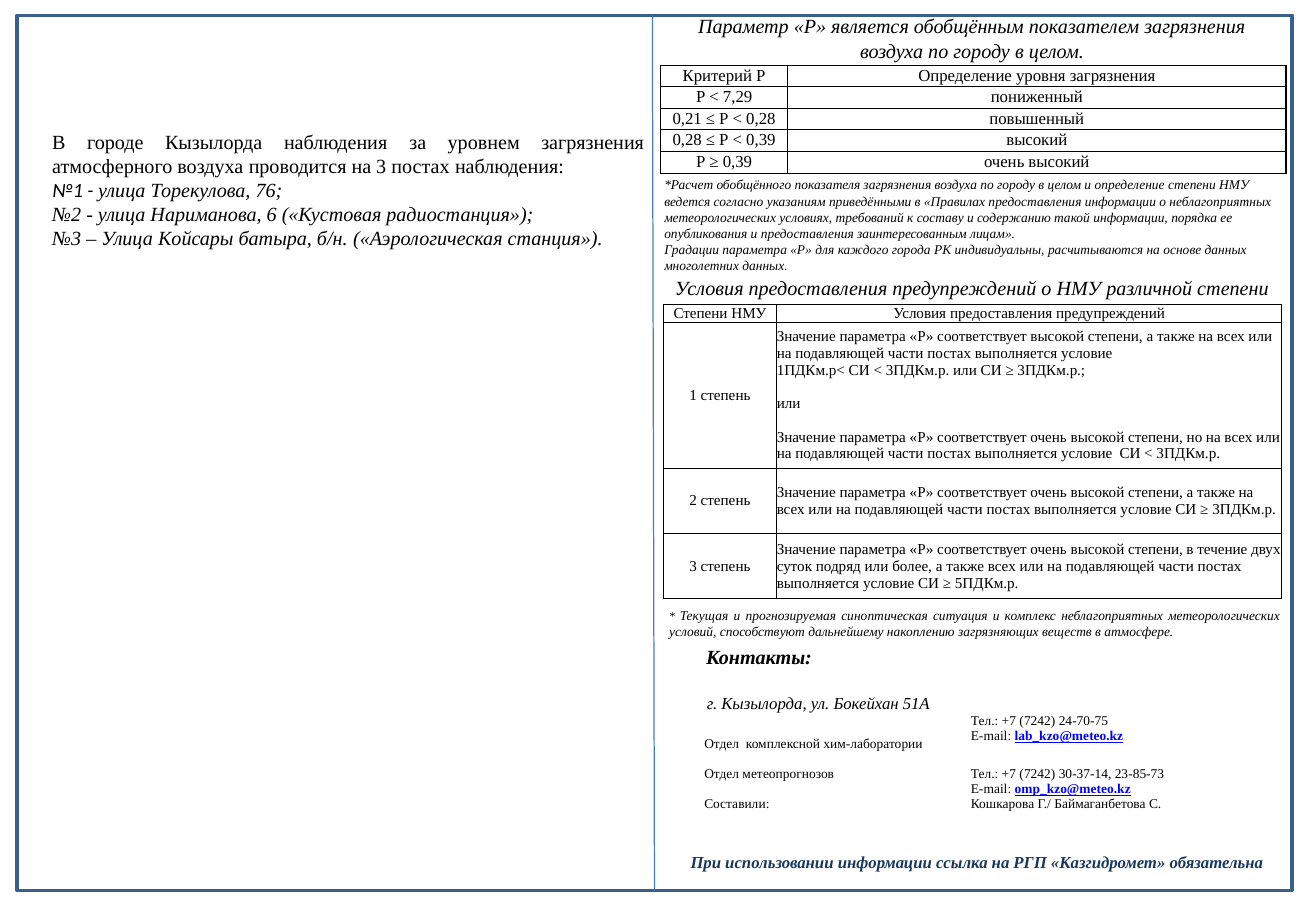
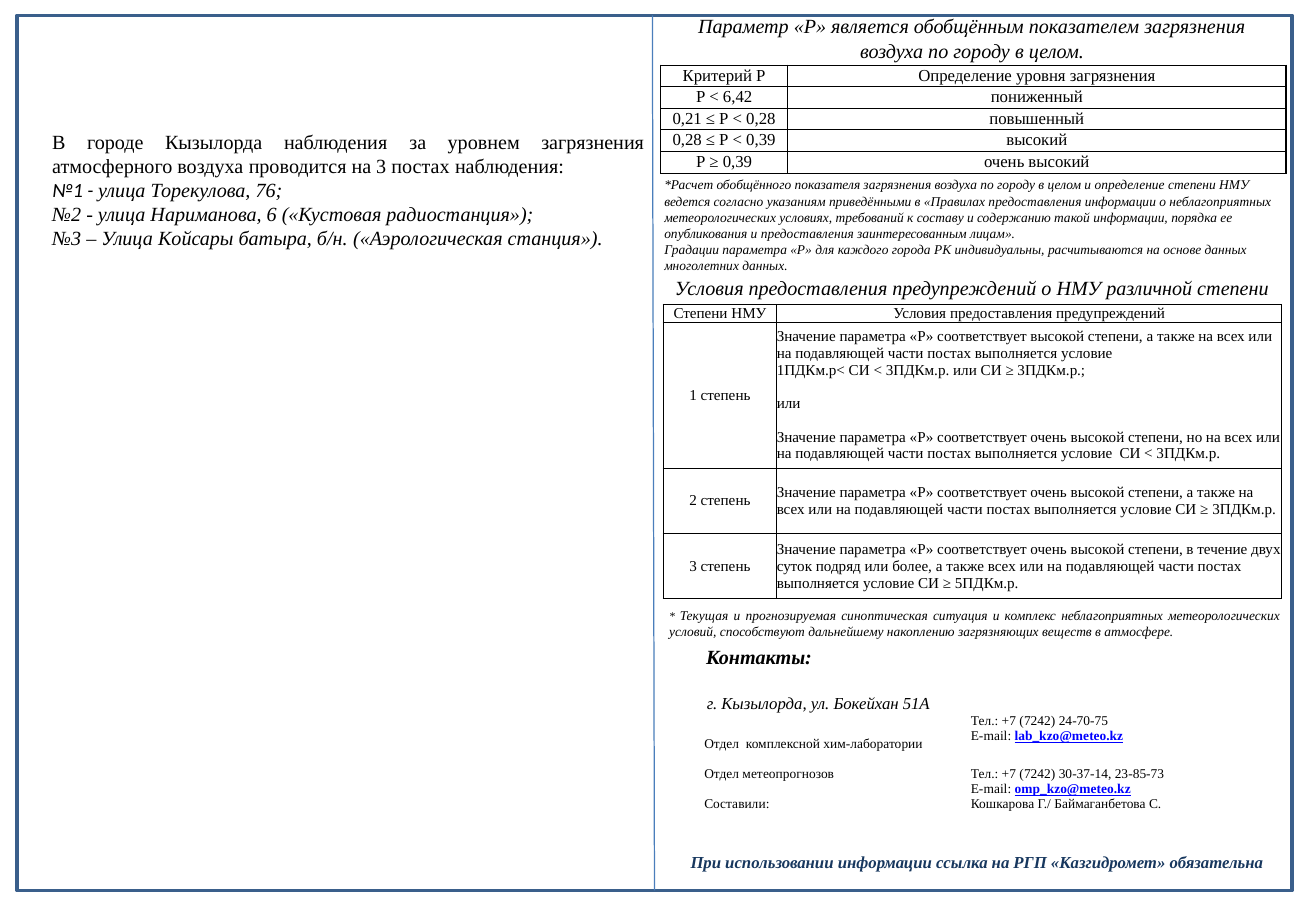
7,29: 7,29 -> 6,42
